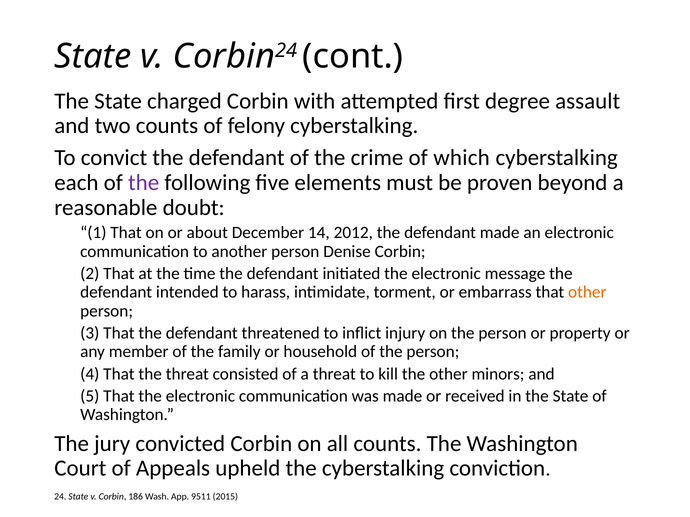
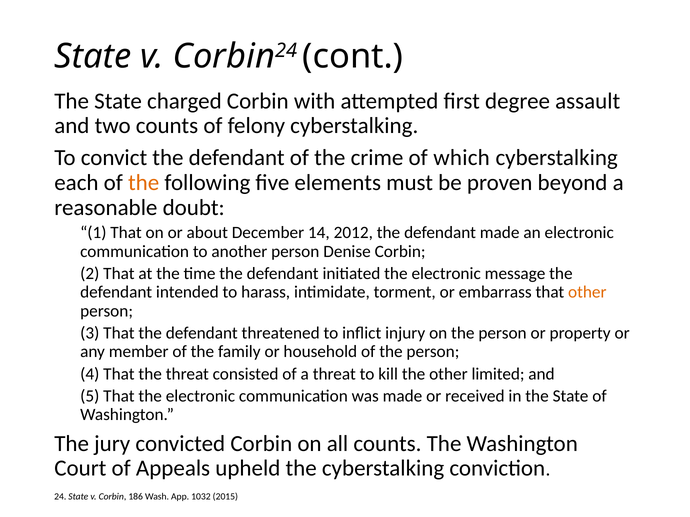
the at (144, 183) colour: purple -> orange
minors: minors -> limited
9511: 9511 -> 1032
